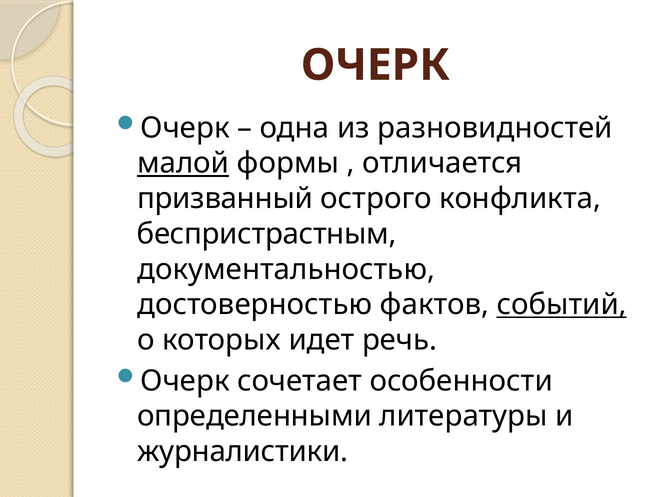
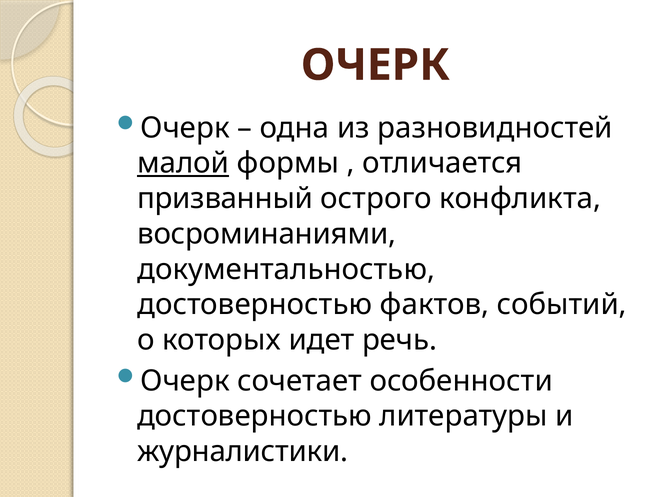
беспристрастным: беспристрастным -> восроминаниями
событий underline: present -> none
определенными at (254, 416): определенными -> достоверностью
